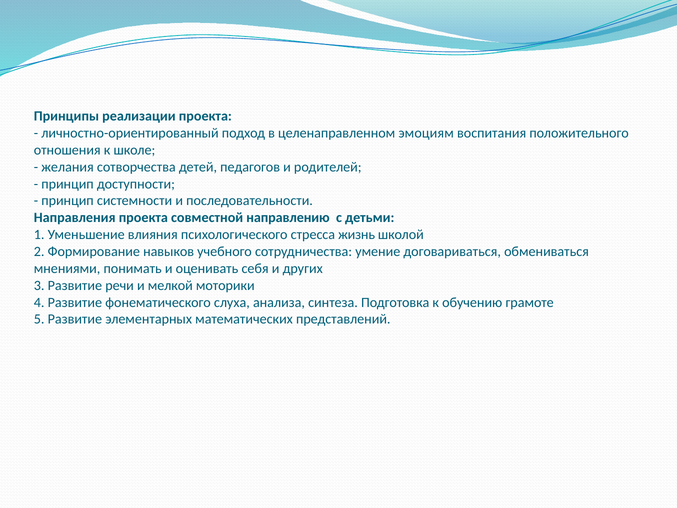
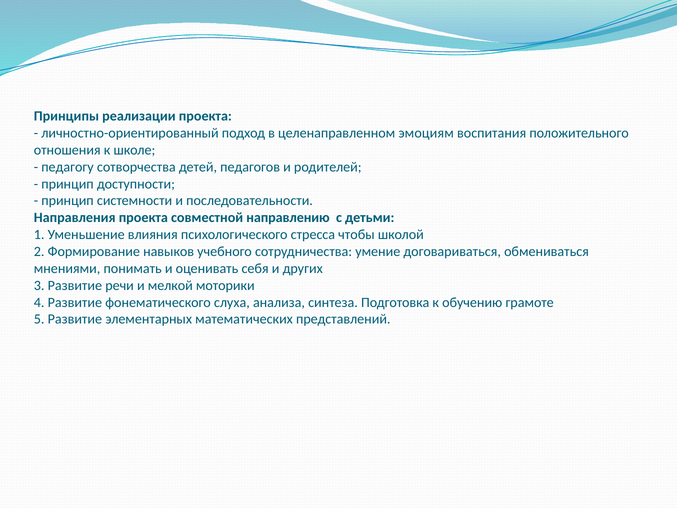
желания: желания -> педагогу
жизнь: жизнь -> чтобы
